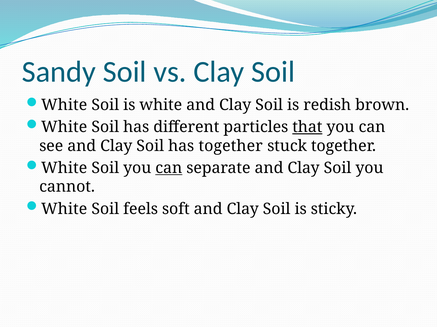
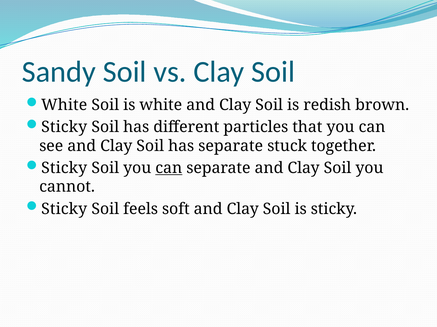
White at (64, 127): White -> Sticky
that underline: present -> none
has together: together -> separate
White at (64, 168): White -> Sticky
White at (64, 209): White -> Sticky
